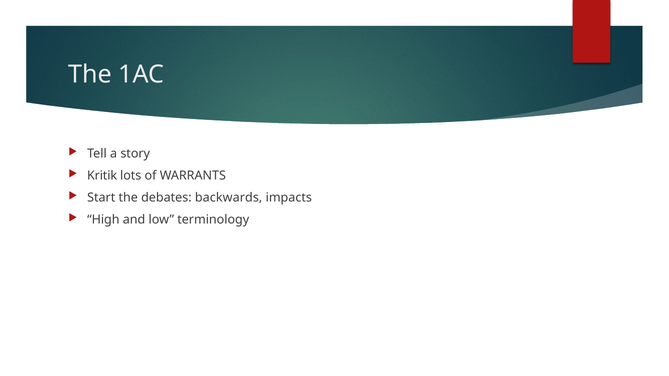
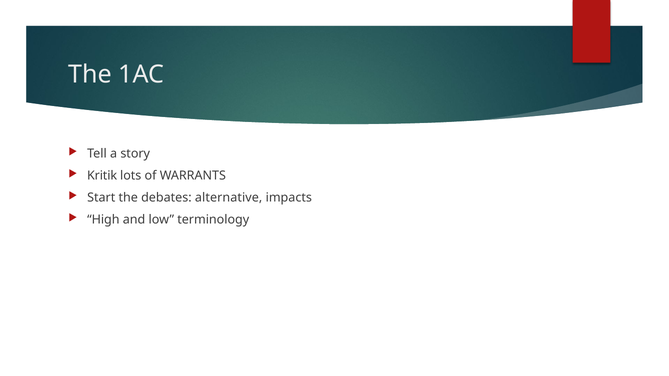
backwards: backwards -> alternative
